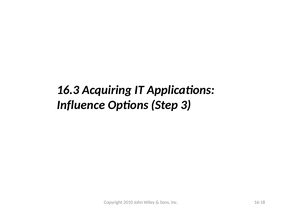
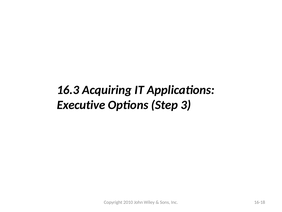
Influence: Influence -> Executive
